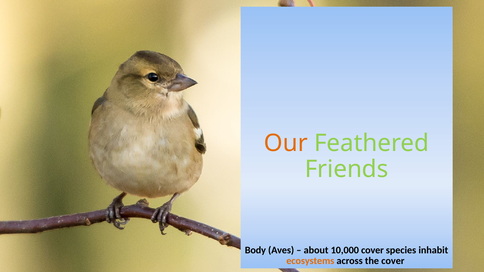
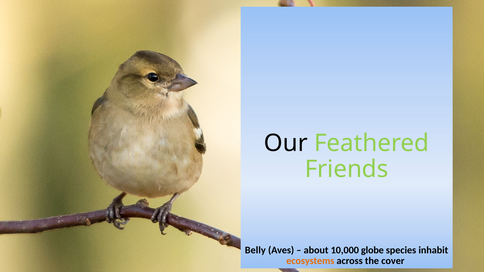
Our colour: orange -> black
Body: Body -> Belly
10,000 cover: cover -> globe
